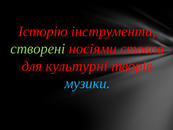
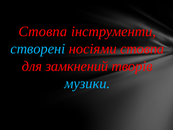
Історію at (43, 31): Історію -> Стовпа
створені colour: light green -> light blue
культурні: культурні -> замкнений
